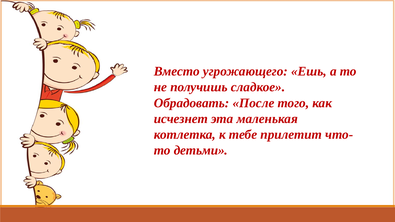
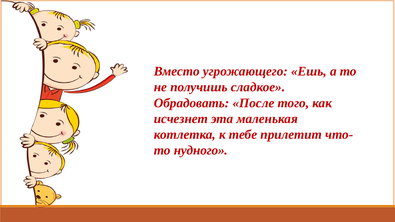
детьми: детьми -> нудного
